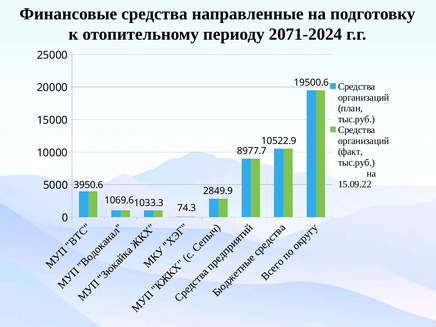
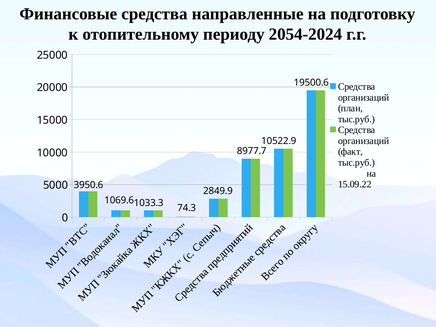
2071-2024: 2071-2024 -> 2054-2024
